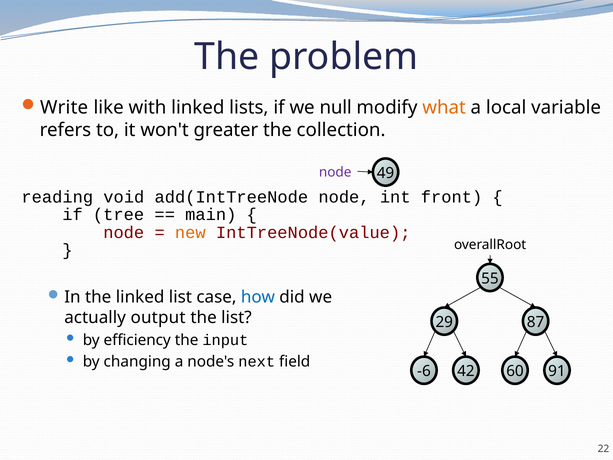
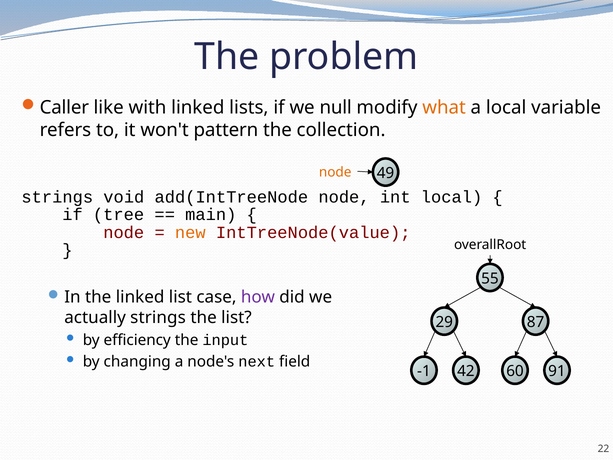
Write: Write -> Caller
greater: greater -> pattern
node at (335, 172) colour: purple -> orange
reading at (57, 197): reading -> strings
front at (452, 197): front -> local
how colour: blue -> purple
actually output: output -> strings
-6: -6 -> -1
